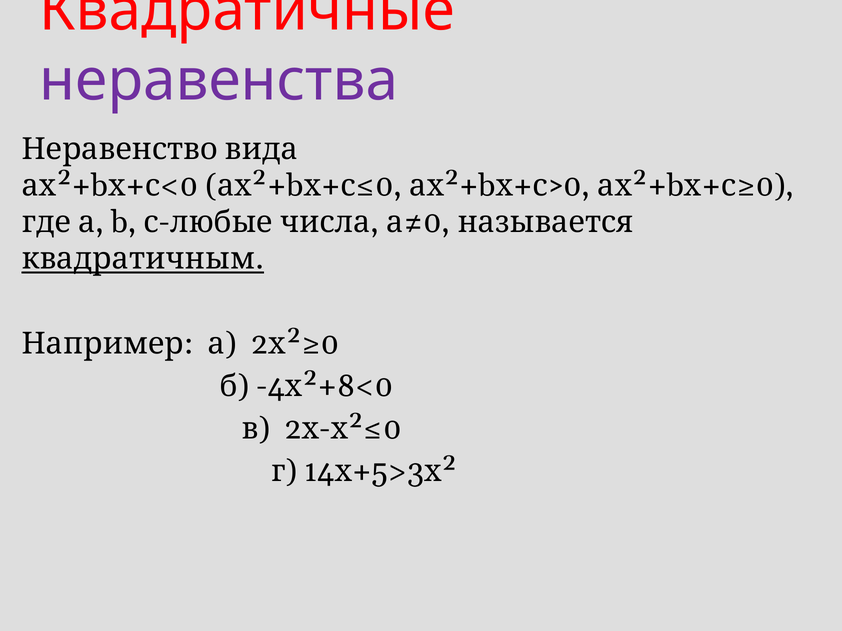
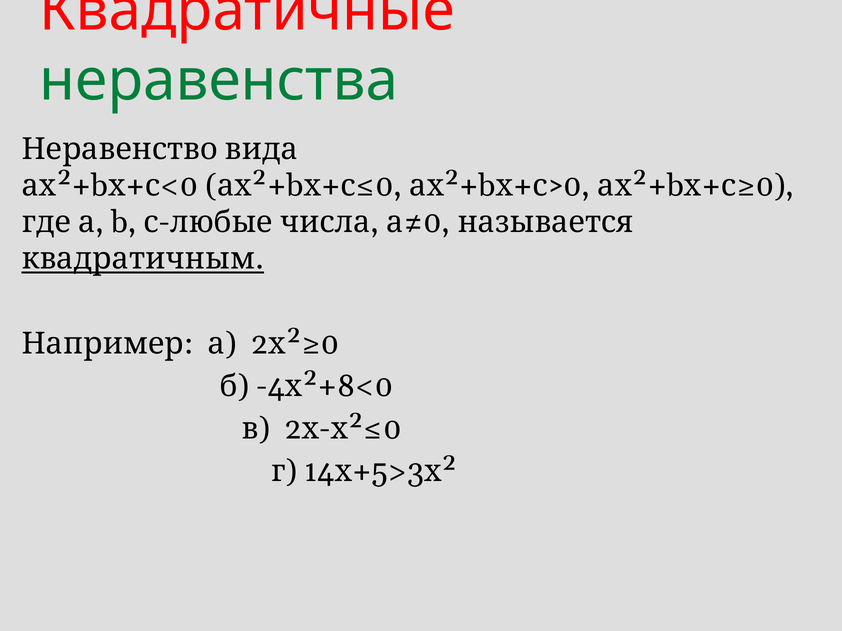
неравенства colour: purple -> green
